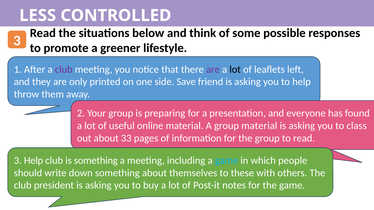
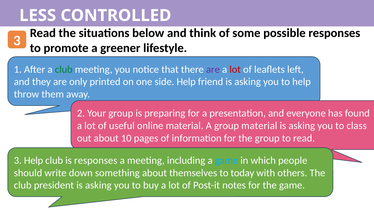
club at (64, 69) colour: purple -> green
lot at (235, 69) colour: black -> red
side Save: Save -> Help
33: 33 -> 10
is something: something -> responses
these: these -> today
